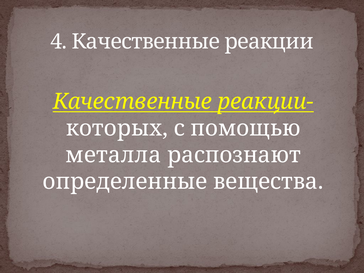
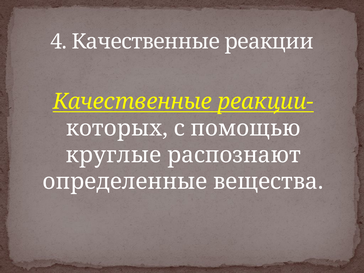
металла: металла -> круглые
